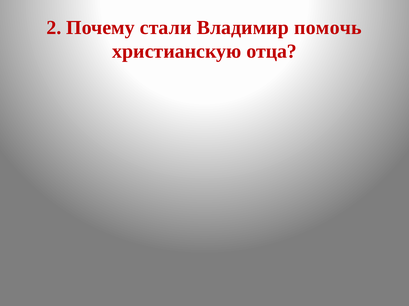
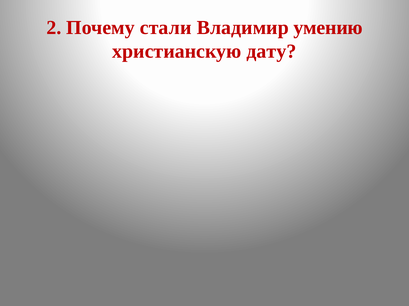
помочь: помочь -> умению
отца: отца -> дату
